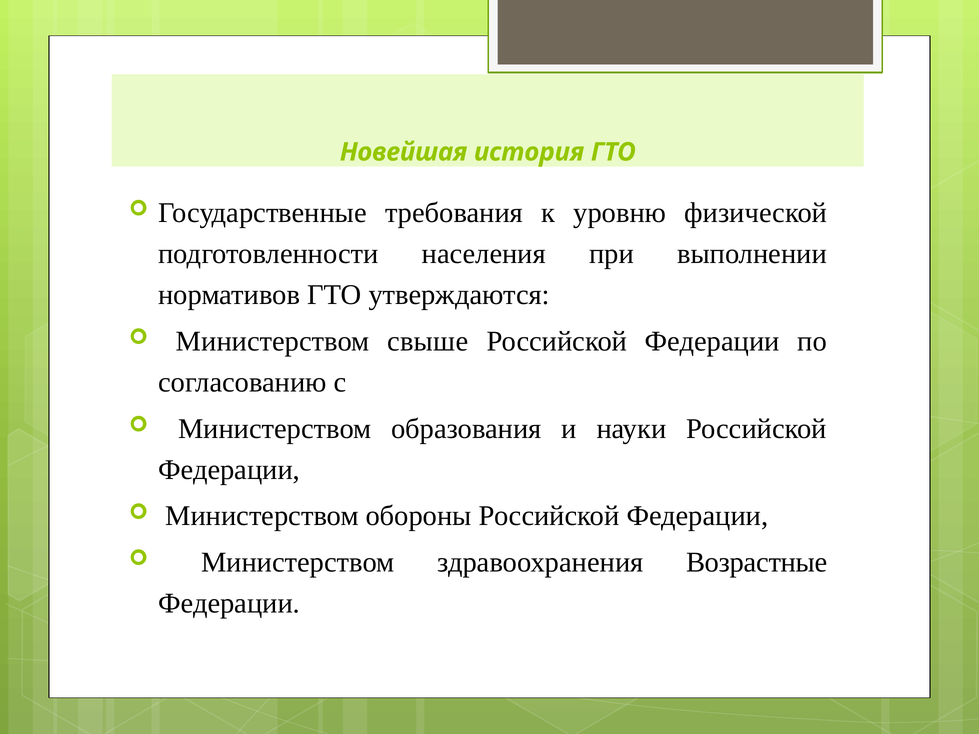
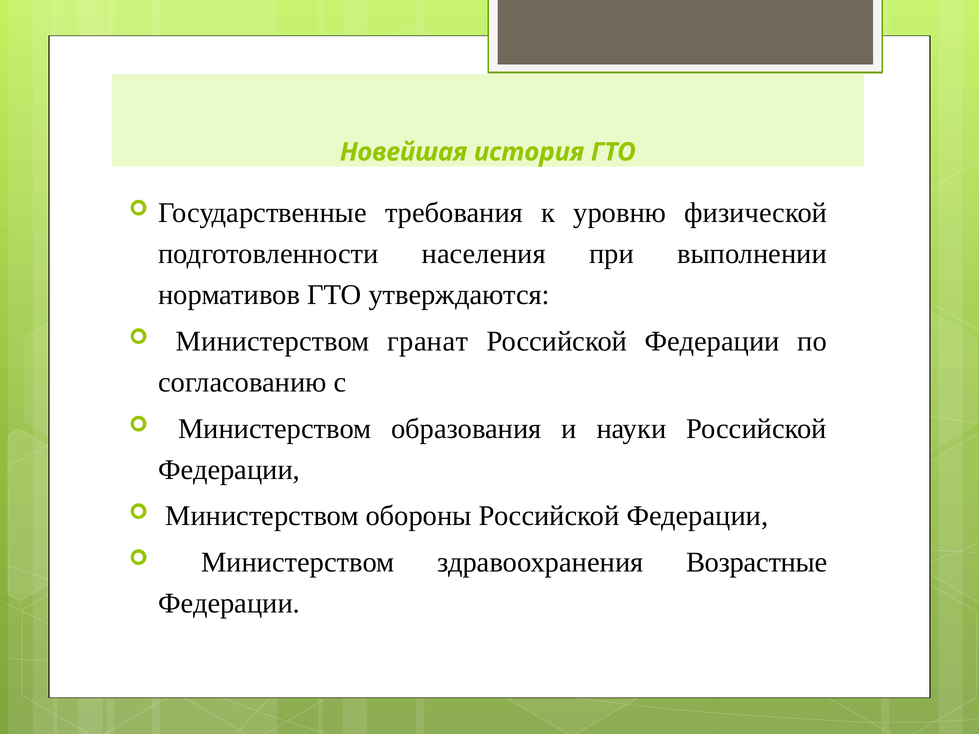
свыше: свыше -> гранат
